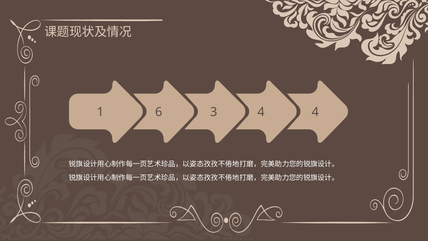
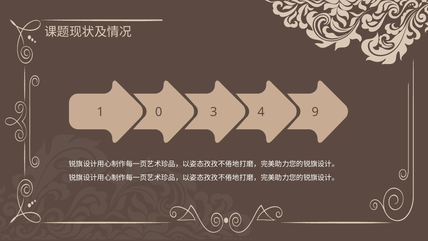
6: 6 -> 0
4 4: 4 -> 9
